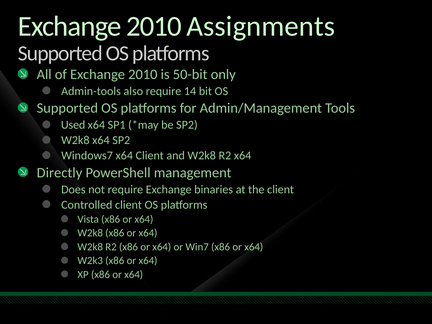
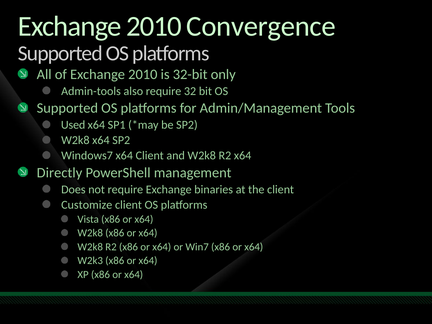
Assignments: Assignments -> Convergence
50-bit: 50-bit -> 32-bit
14: 14 -> 32
Controlled: Controlled -> Customize
